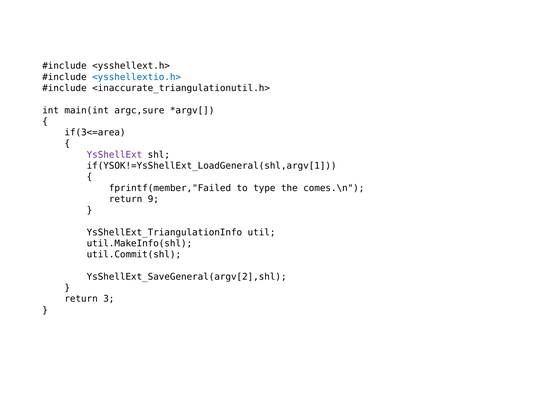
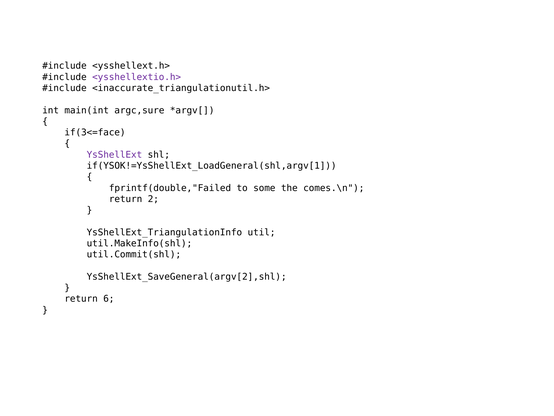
<ysshellextio.h> colour: blue -> purple
if(3<=area: if(3<=area -> if(3<=face
fprintf(member,"Failed: fprintf(member,"Failed -> fprintf(double,"Failed
type: type -> some
9: 9 -> 2
3: 3 -> 6
